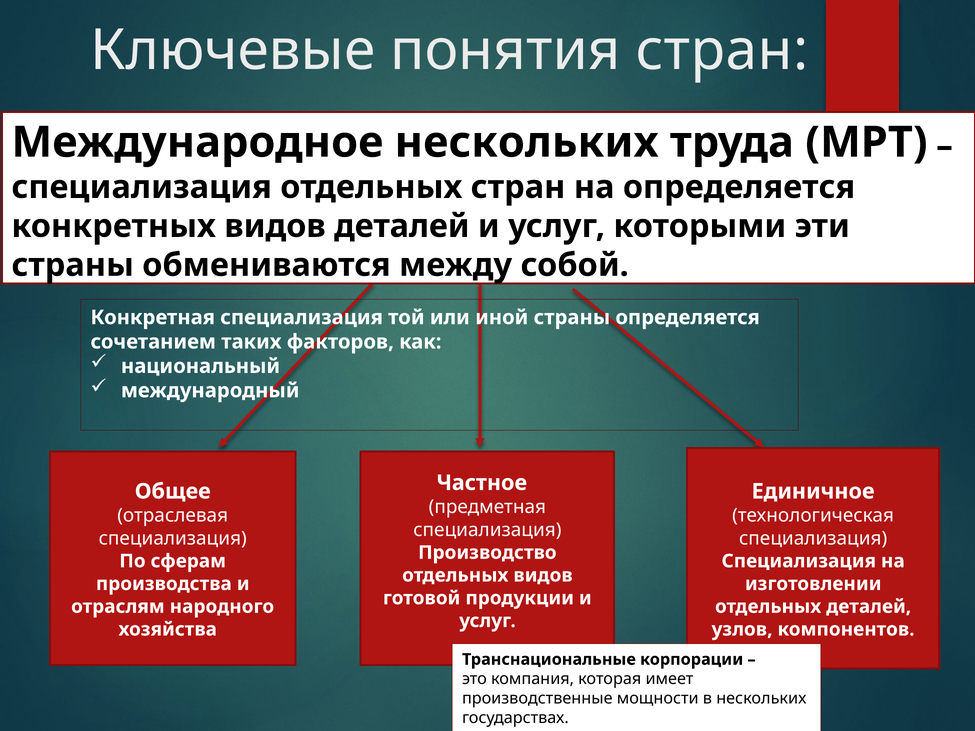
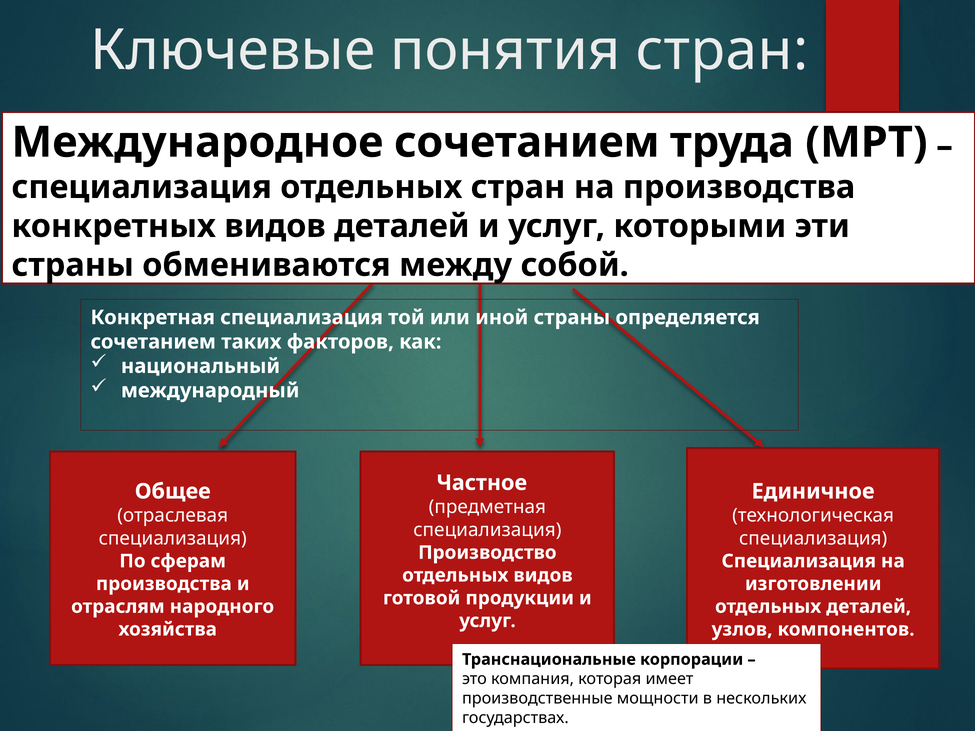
Международное нескольких: нескольких -> сочетанием
на определяется: определяется -> производства
